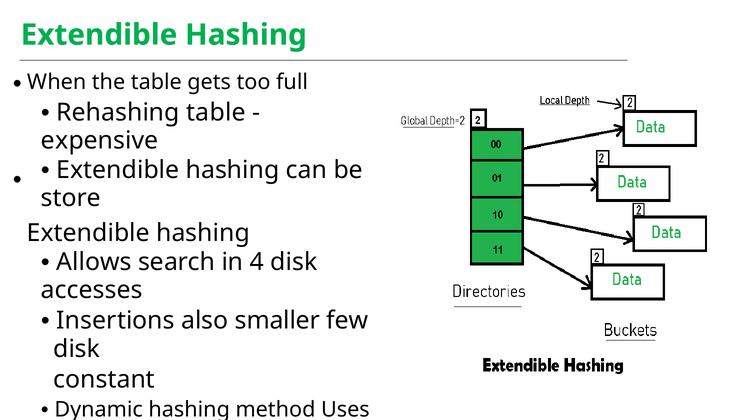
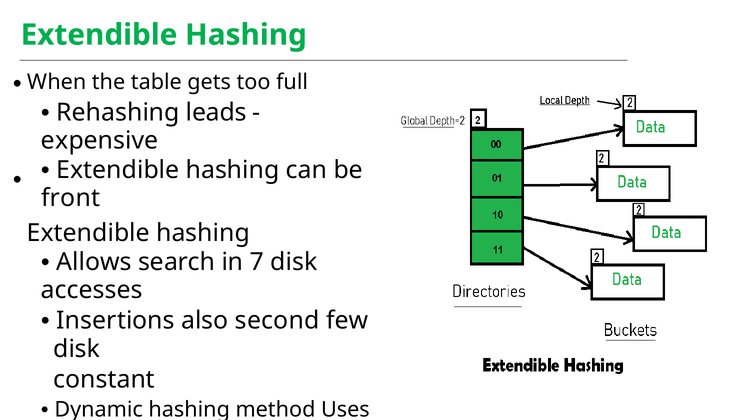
Rehashing table: table -> leads
store: store -> front
4: 4 -> 7
smaller: smaller -> second
